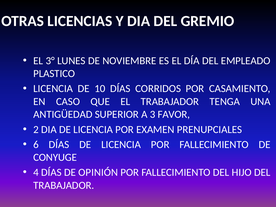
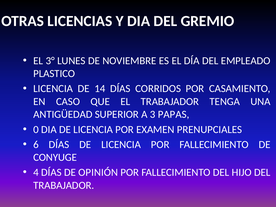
10: 10 -> 14
FAVOR: FAVOR -> PAPAS
2: 2 -> 0
